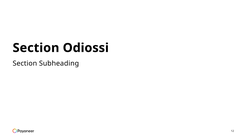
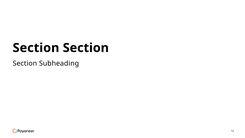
Odiossi at (86, 48): Odiossi -> Section
